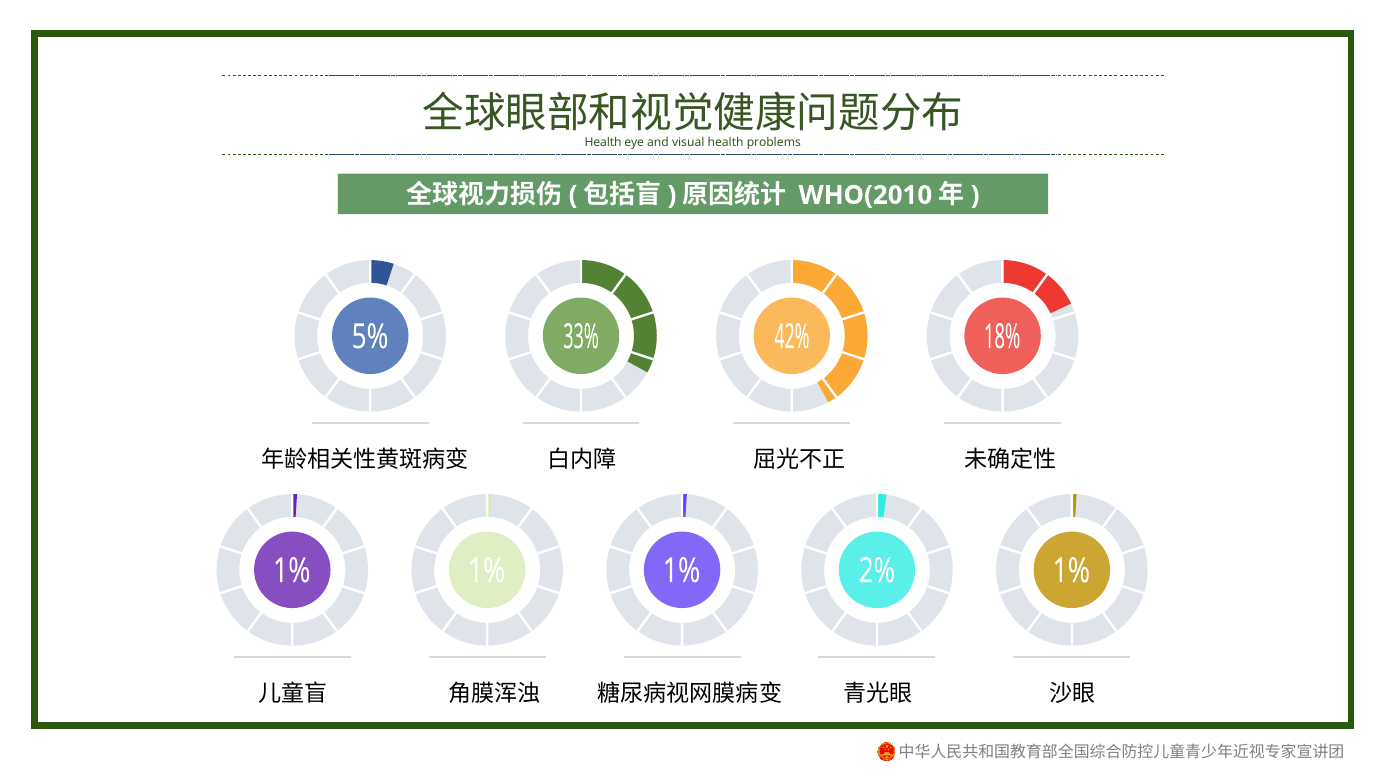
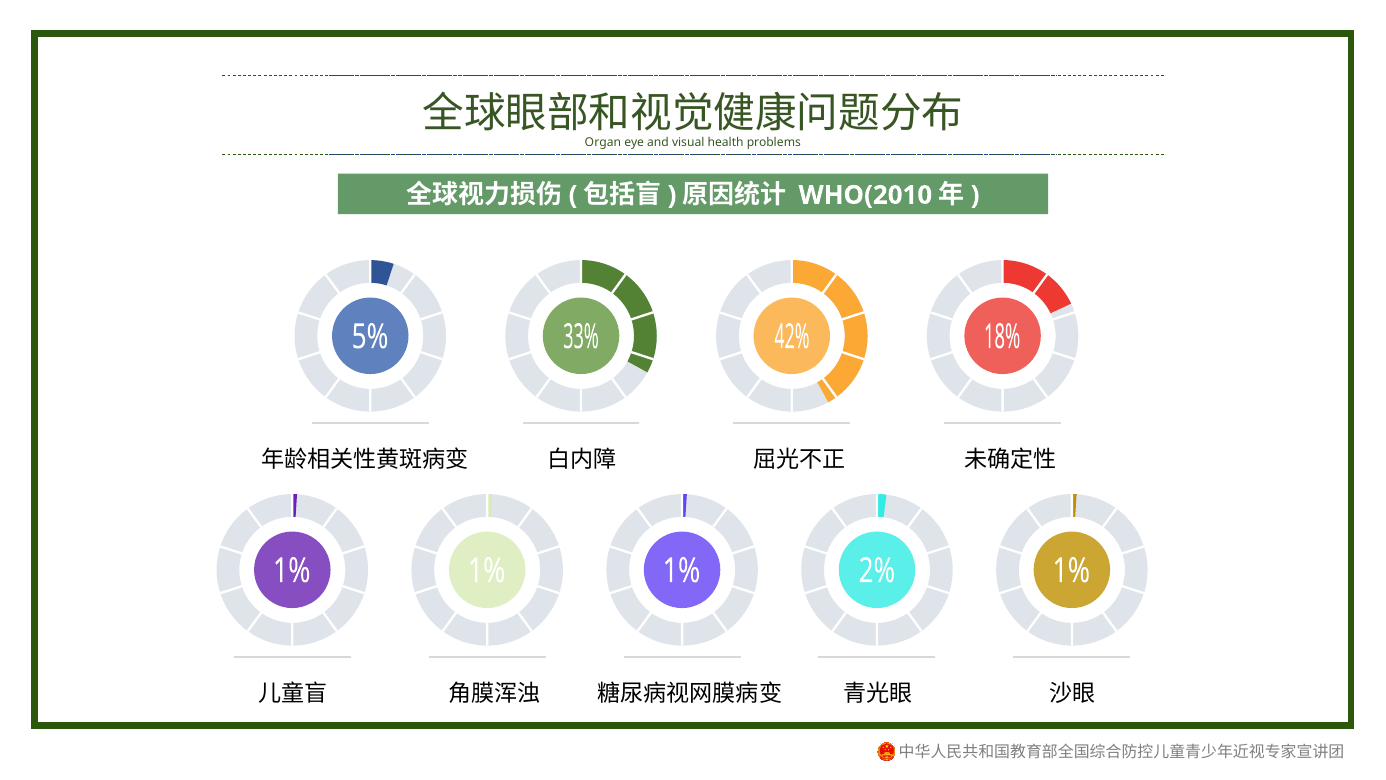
Health at (603, 142): Health -> Organ
